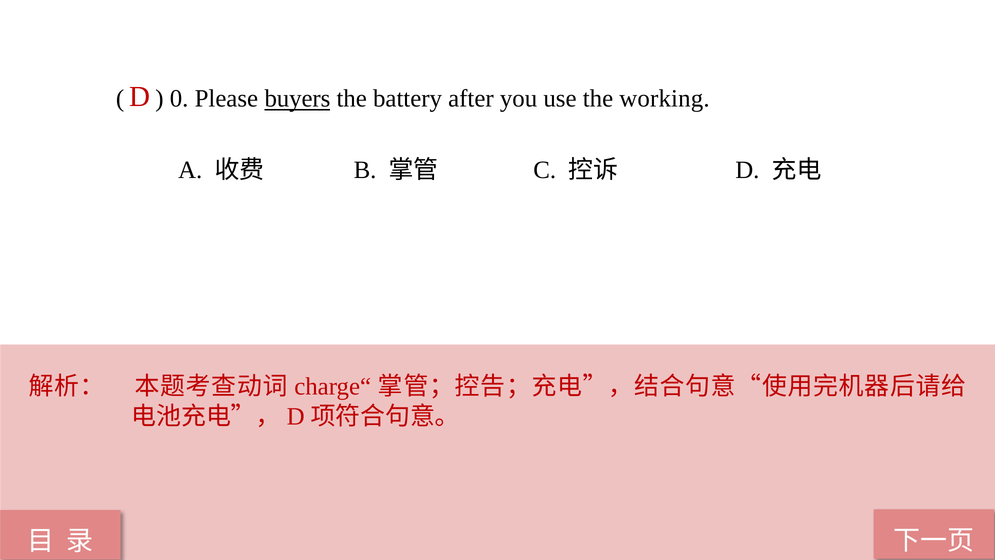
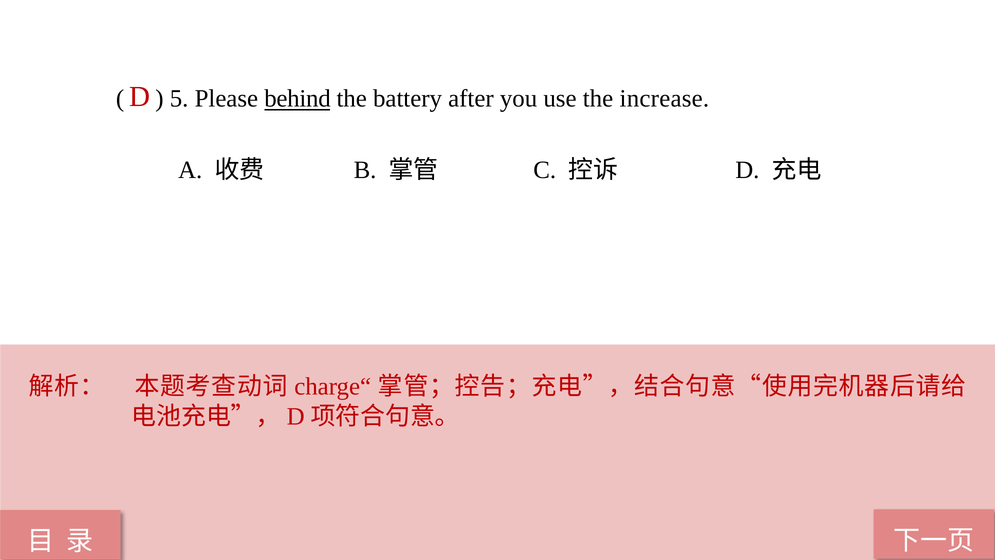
0: 0 -> 5
buyers: buyers -> behind
working: working -> increase
